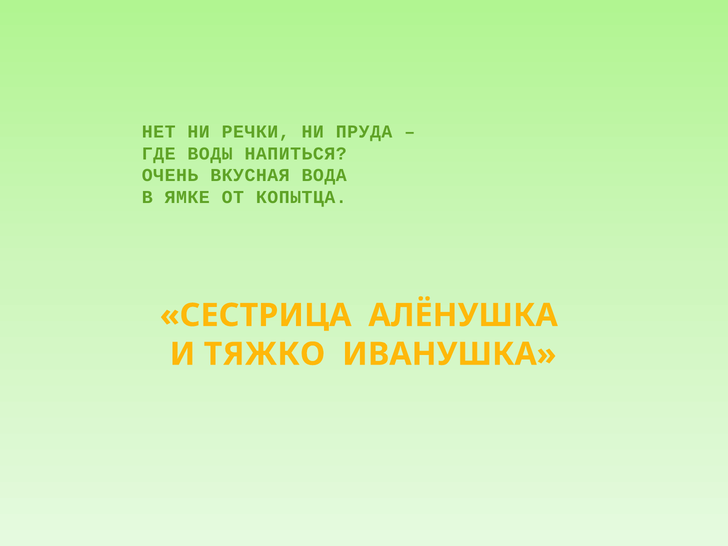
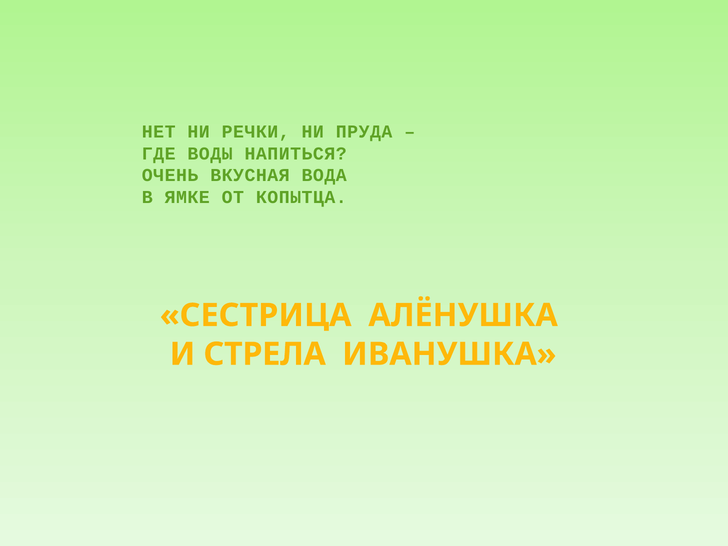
ТЯЖКО: ТЯЖКО -> СТРЕЛА
